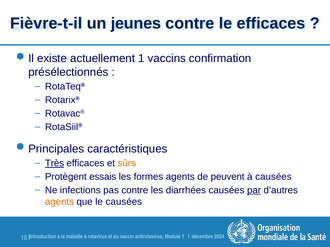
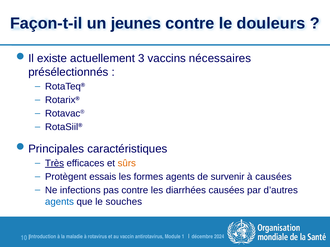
Fièvre-t-il: Fièvre-t-il -> Façon-t-il
le efficaces: efficaces -> douleurs
actuellement 1: 1 -> 3
confirmation: confirmation -> nécessaires
peuvent: peuvent -> survenir
par underline: present -> none
agents at (59, 202) colour: orange -> blue
le causées: causées -> souches
